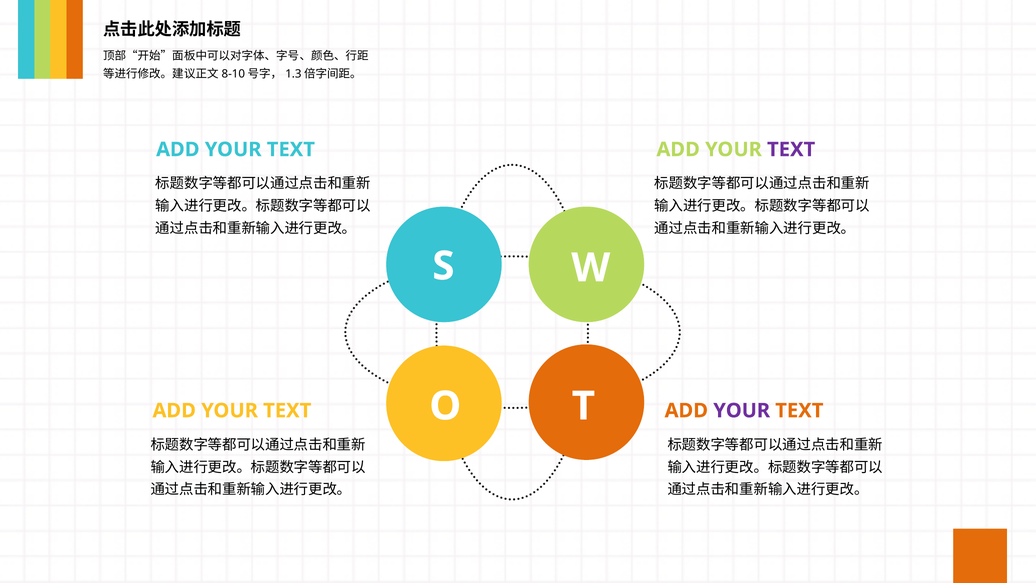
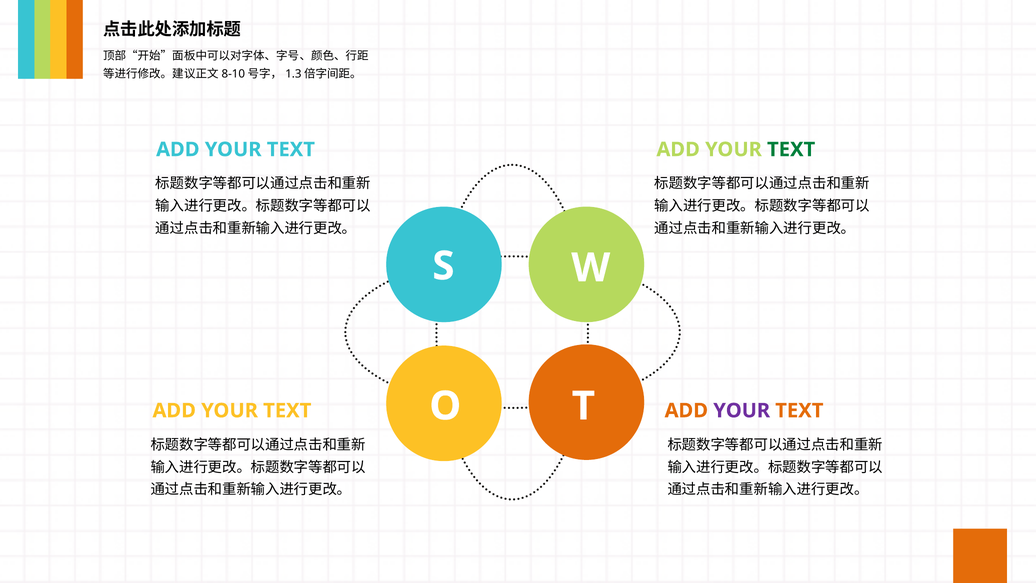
TEXT at (791, 149) colour: purple -> green
